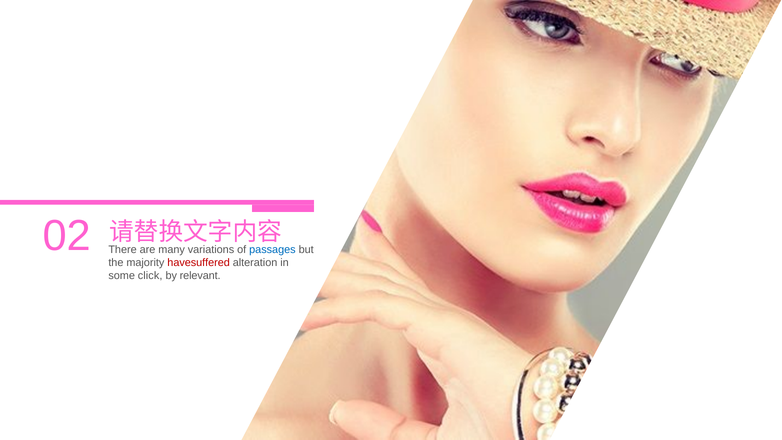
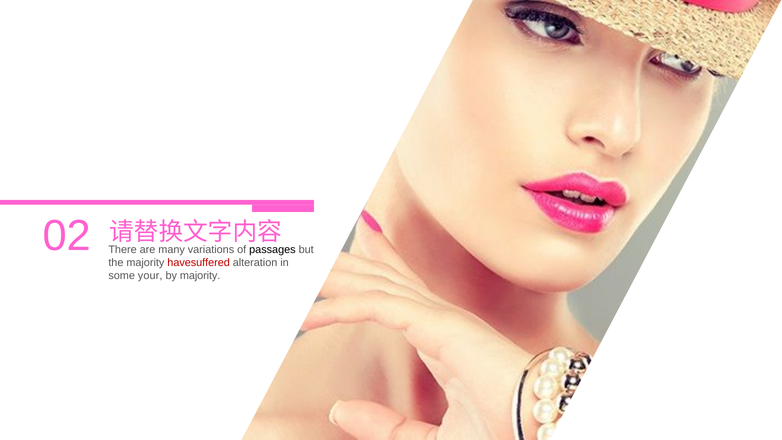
passages colour: blue -> black
click: click -> your
by relevant: relevant -> majority
